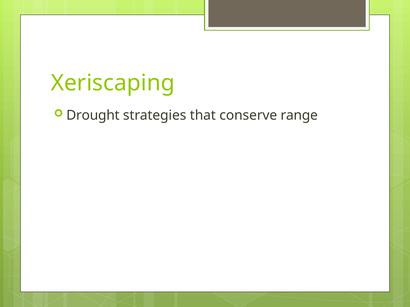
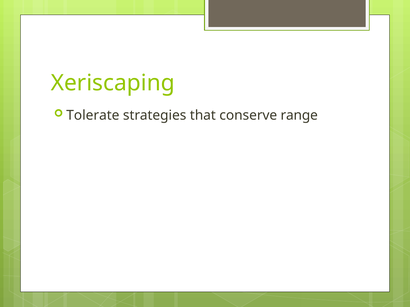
Drought: Drought -> Tolerate
